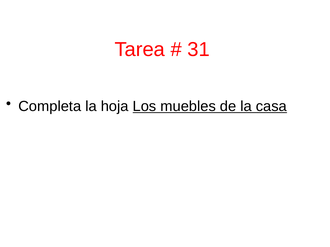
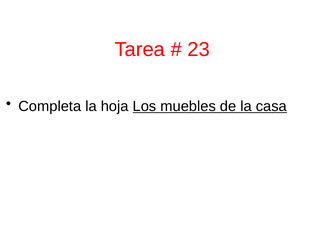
31: 31 -> 23
